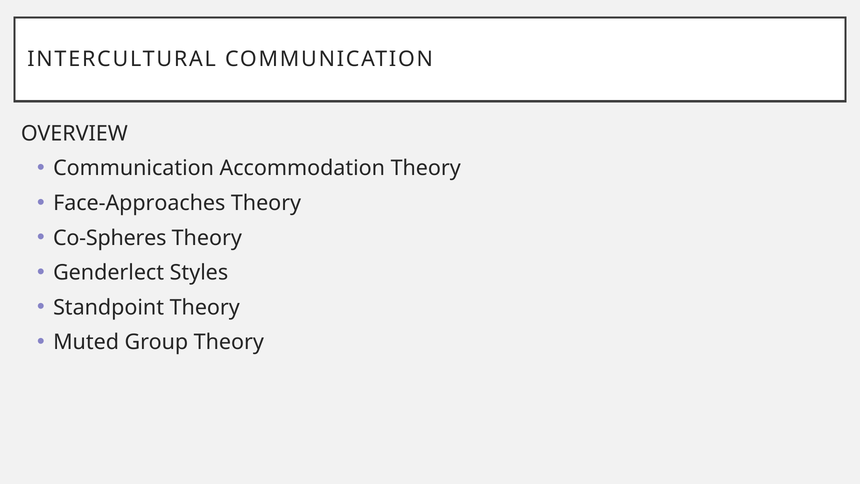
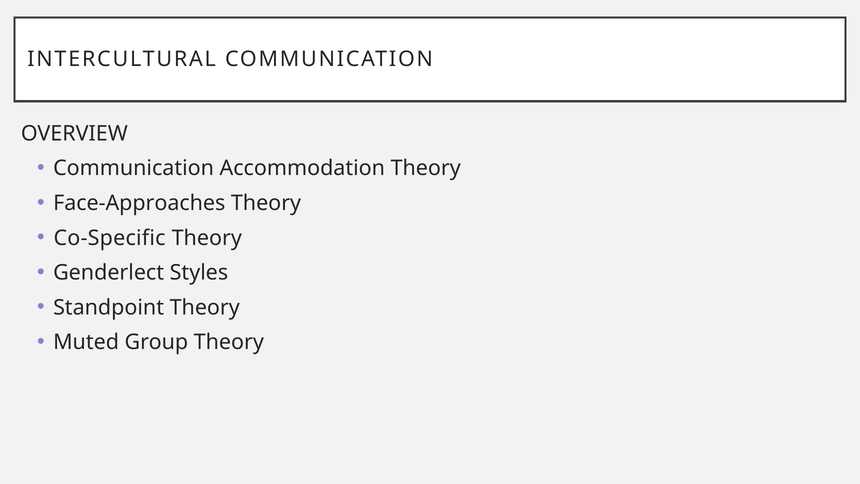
Co-Spheres: Co-Spheres -> Co-Specific
